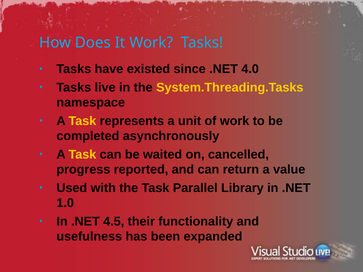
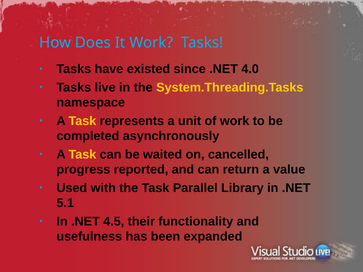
1.0: 1.0 -> 5.1
